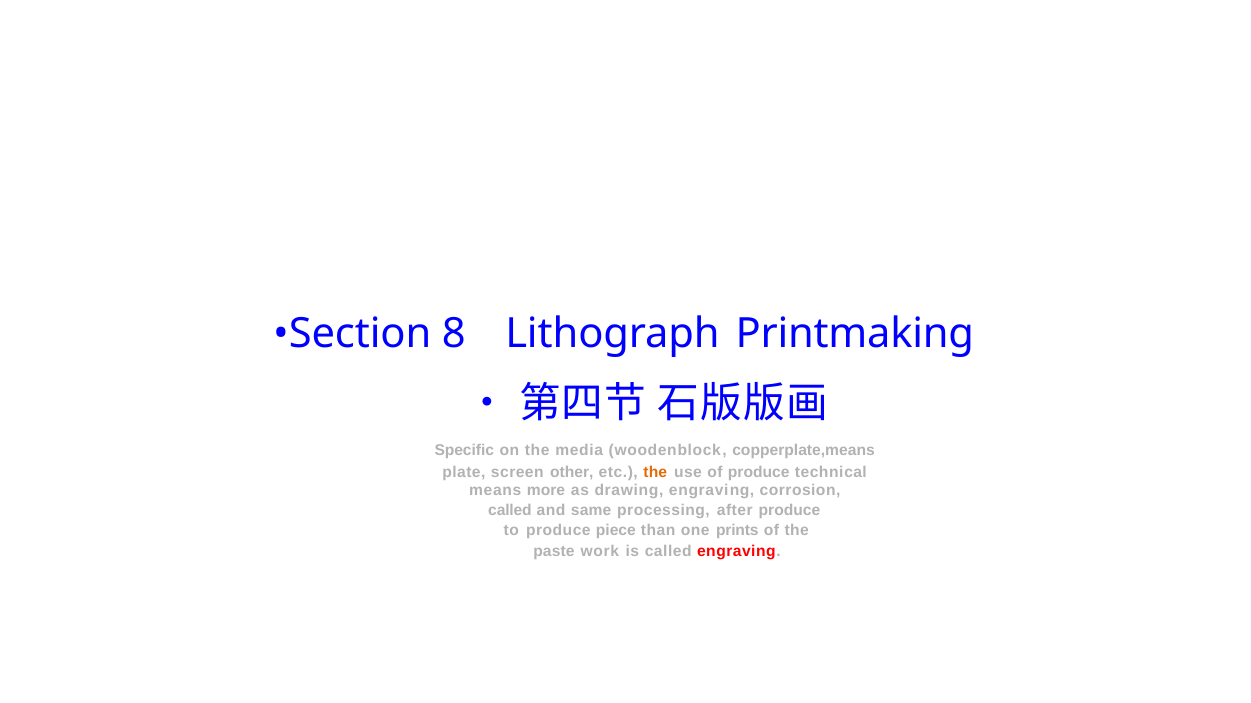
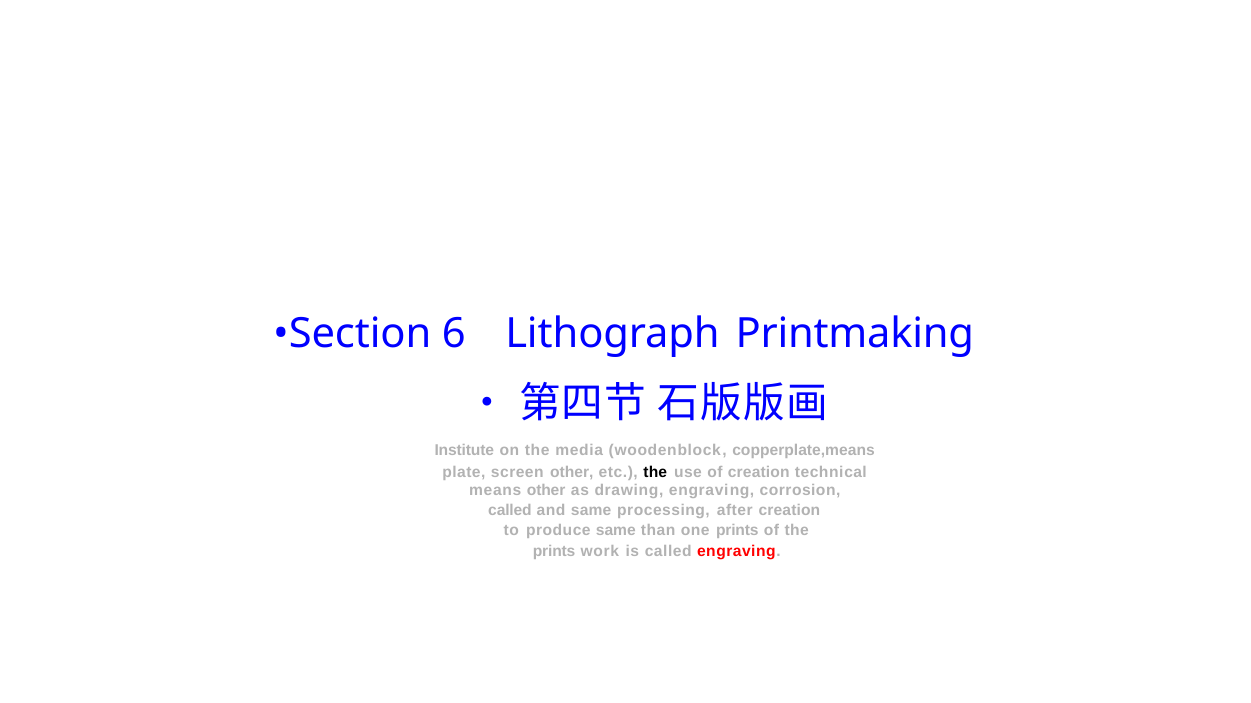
8: 8 -> 6
Specific: Specific -> Institute
the at (655, 473) colour: orange -> black
of produce: produce -> creation
means more: more -> other
after produce: produce -> creation
produce piece: piece -> same
paste at (554, 551): paste -> prints
